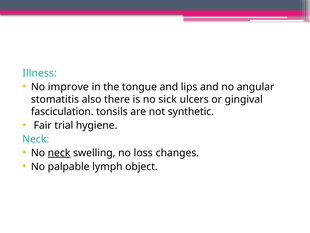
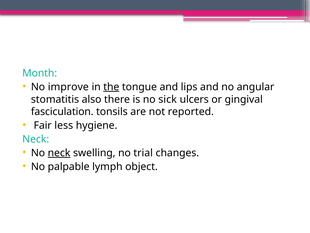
Illness: Illness -> Month
the underline: none -> present
synthetic: synthetic -> reported
trial: trial -> less
loss: loss -> trial
